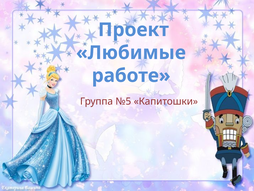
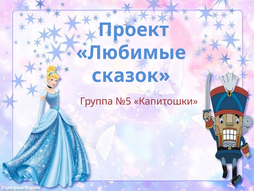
работе: работе -> сказок
